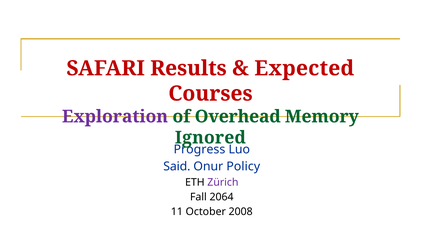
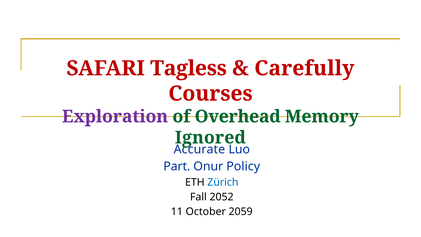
Results: Results -> Tagless
Expected: Expected -> Carefully
Progress: Progress -> Accurate
Said: Said -> Part
Zürich colour: purple -> blue
2064: 2064 -> 2052
2008: 2008 -> 2059
